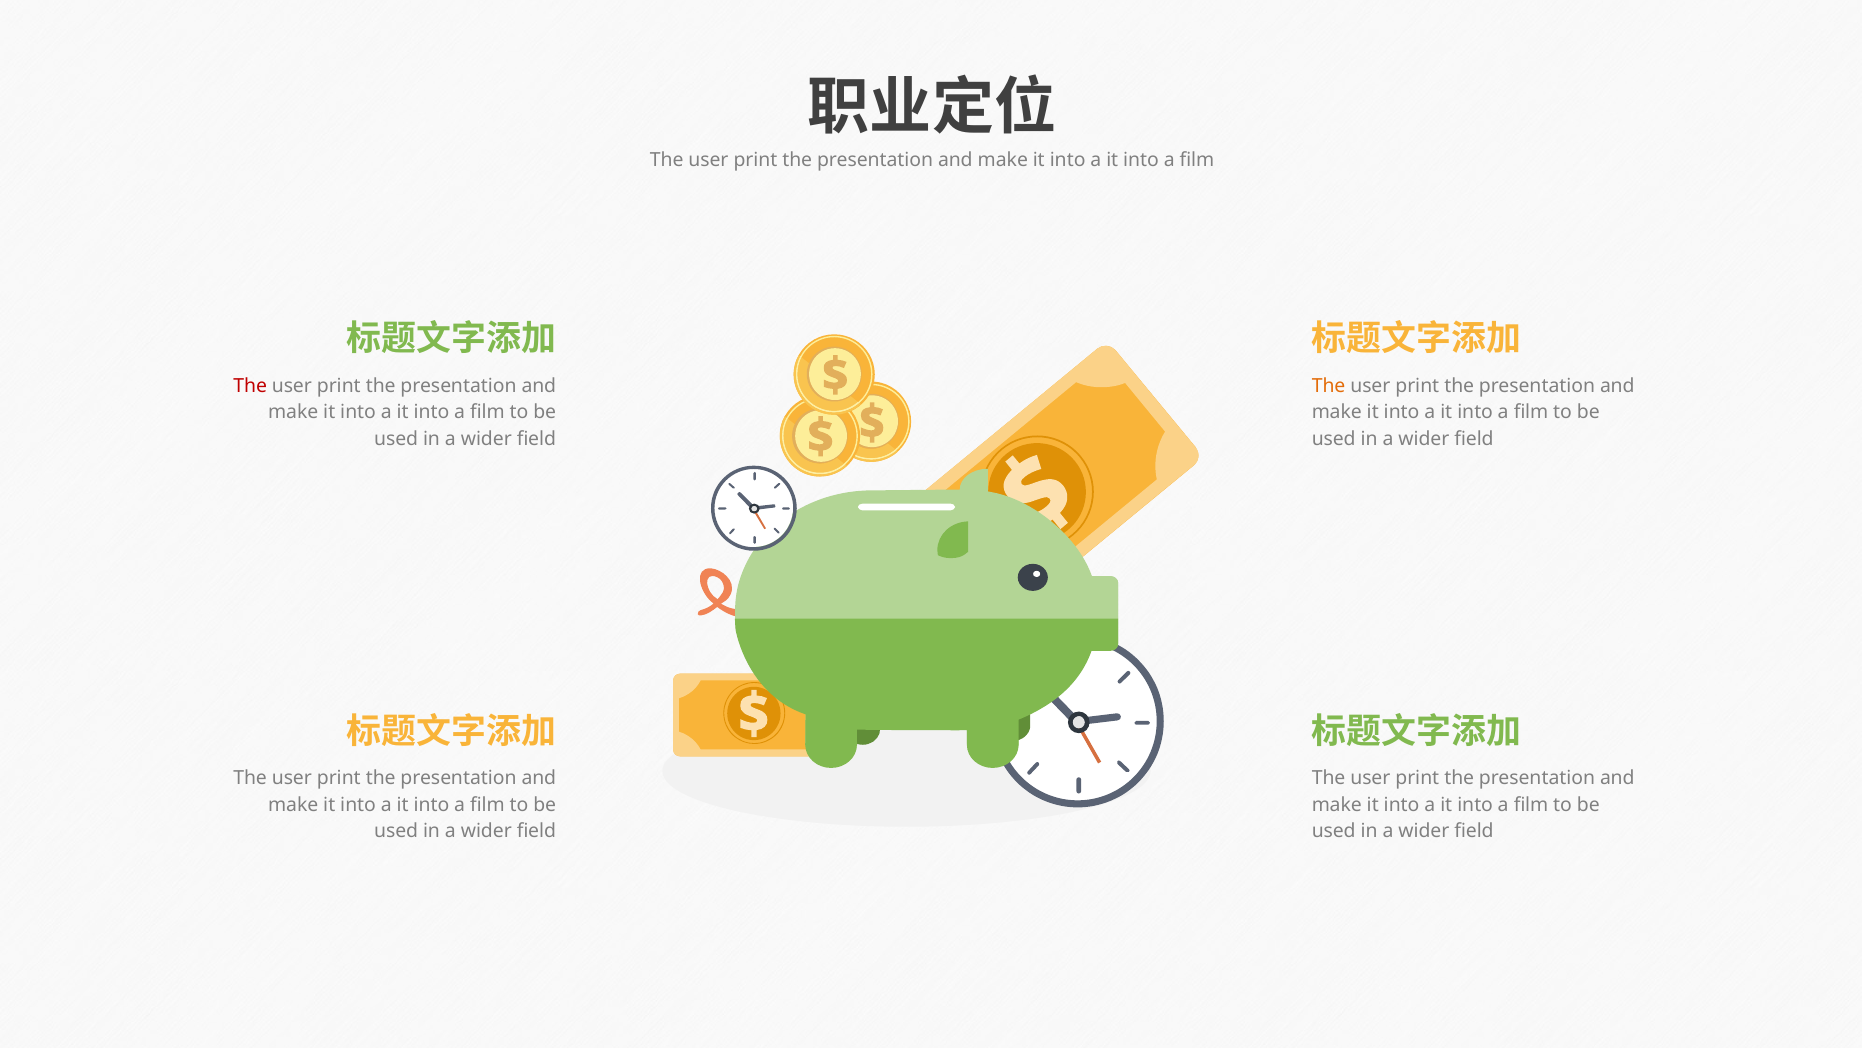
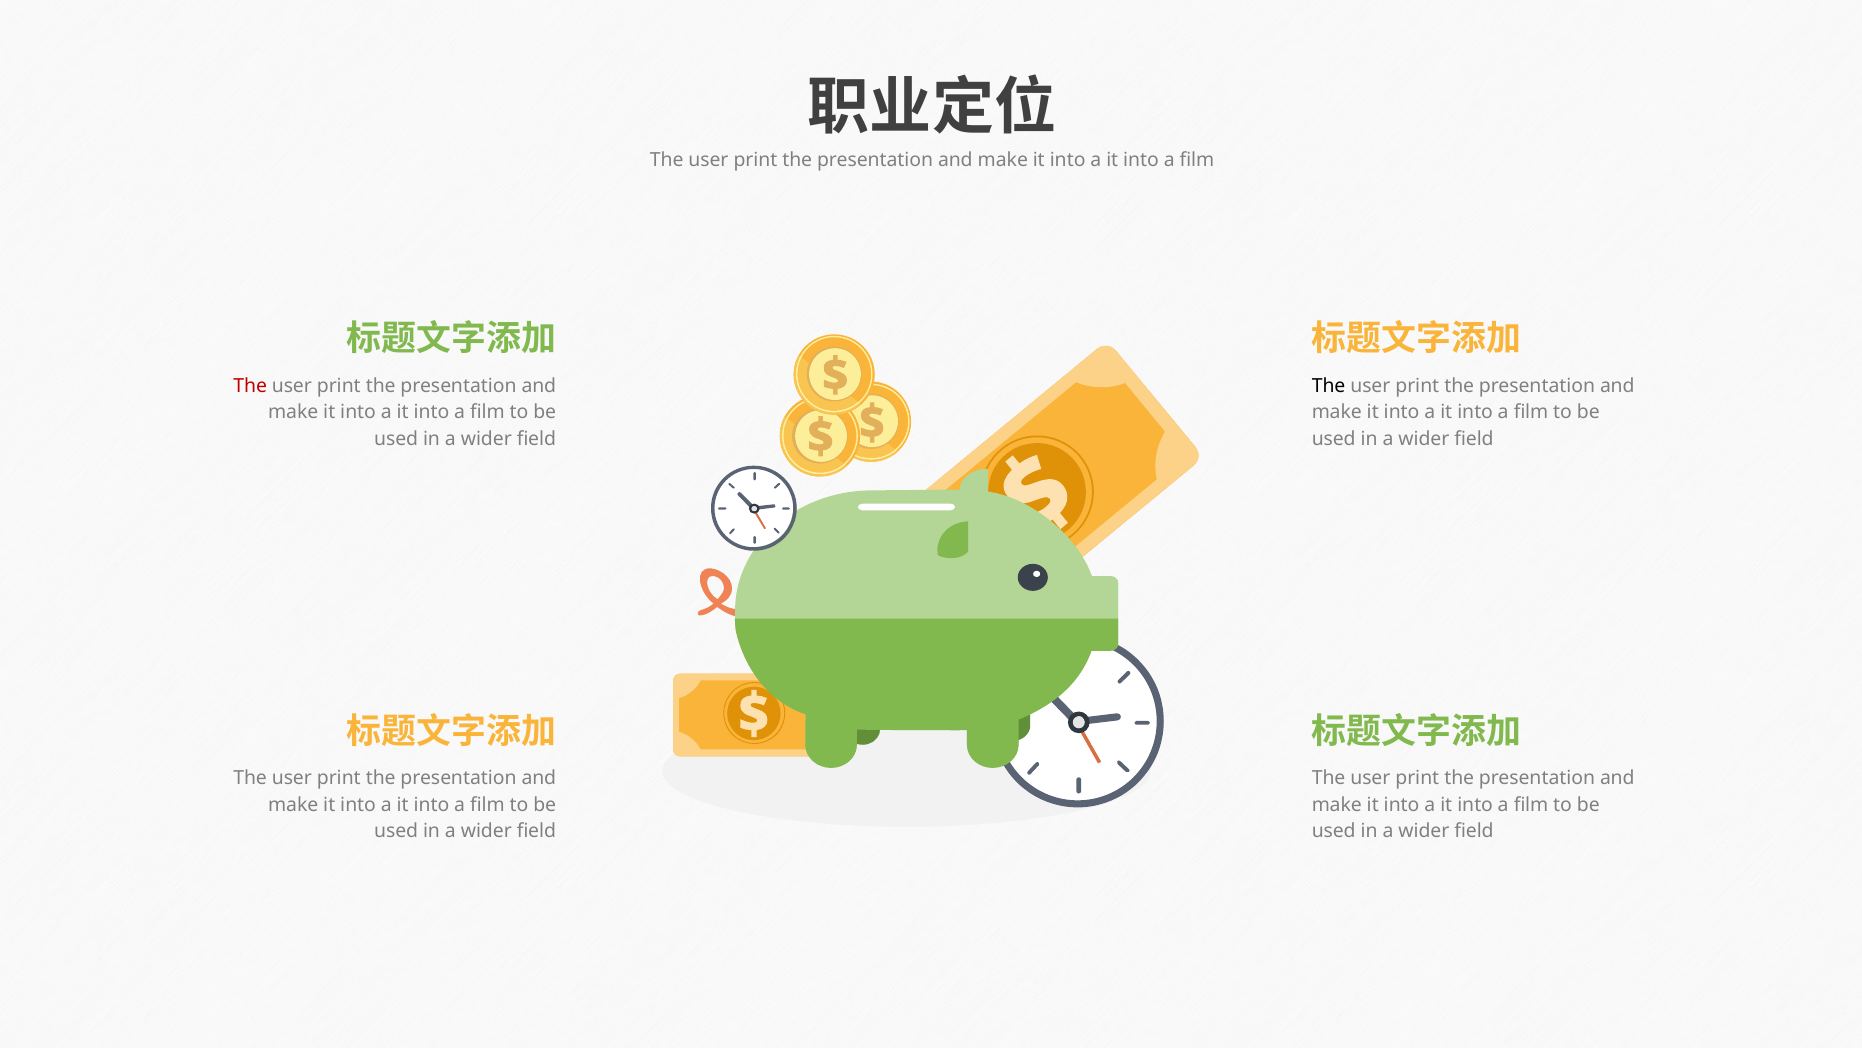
The at (1329, 386) colour: orange -> black
